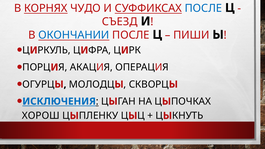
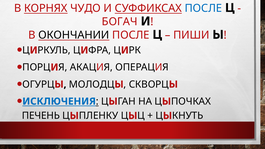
СЪЕЗД: СЪЕЗД -> БОГАЧ
ОКОНЧАНИИ colour: blue -> black
ХОРОШ: ХОРОШ -> ПЕЧЕНЬ
